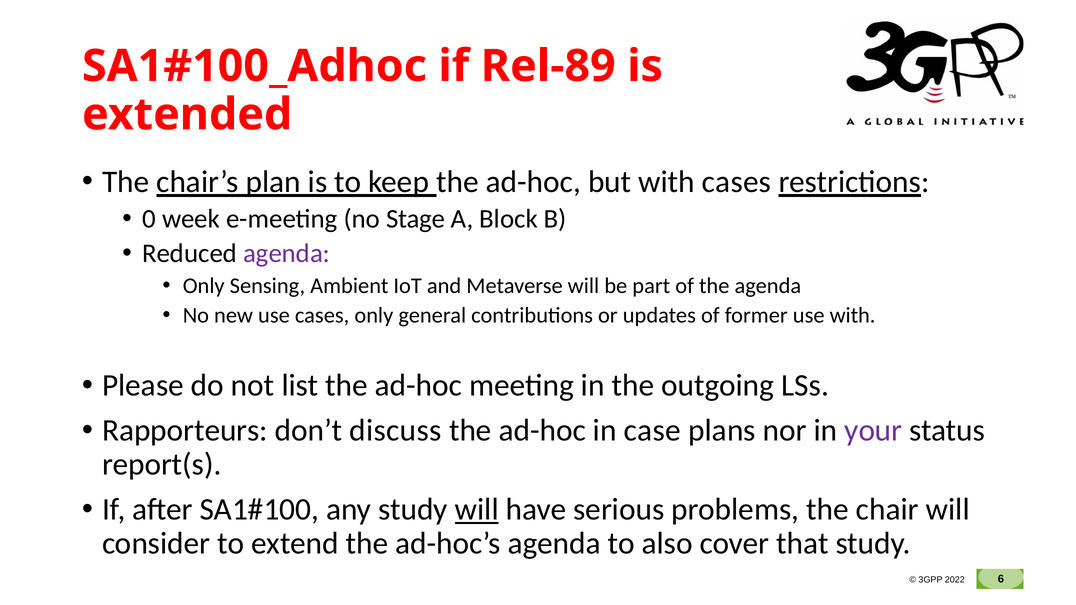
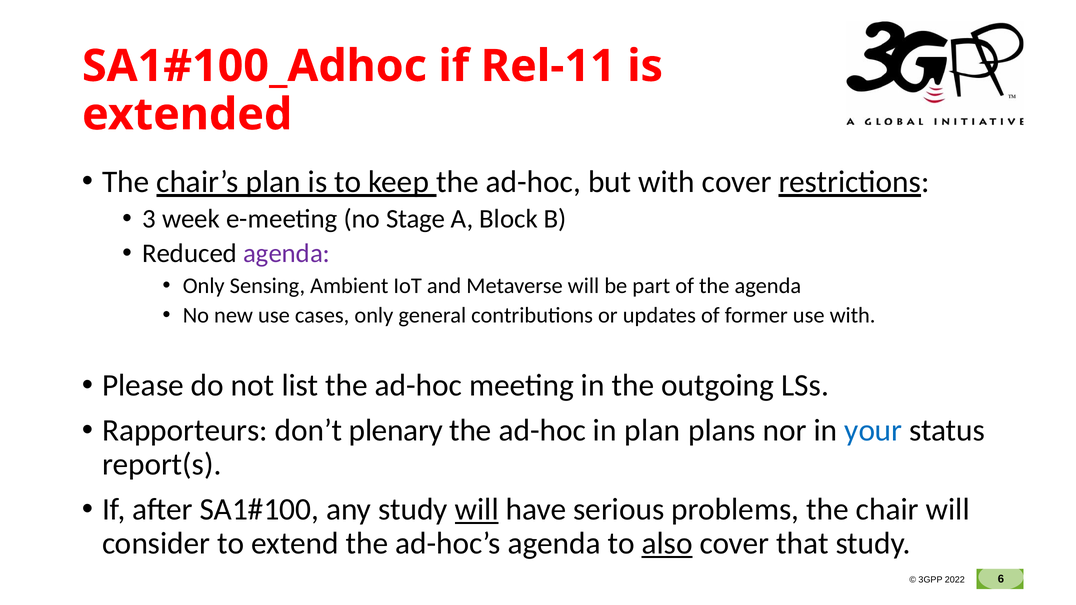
Rel-89: Rel-89 -> Rel-11
with cases: cases -> cover
0: 0 -> 3
discuss: discuss -> plenary
in case: case -> plan
your colour: purple -> blue
also underline: none -> present
